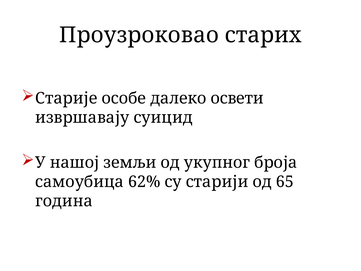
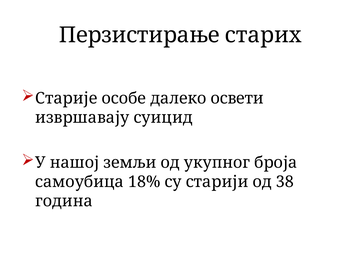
Проузроковао: Проузроковао -> Перзистирање
62%: 62% -> 18%
65: 65 -> 38
